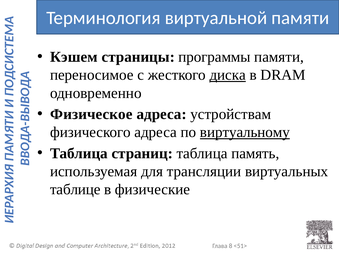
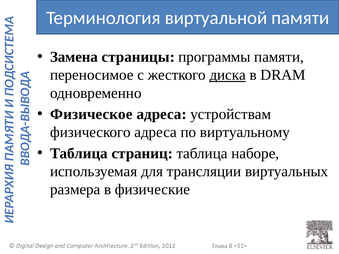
Кэшем: Кэшем -> Замена
виртуальному underline: present -> none
память: память -> наборе
таблице: таблице -> размера
